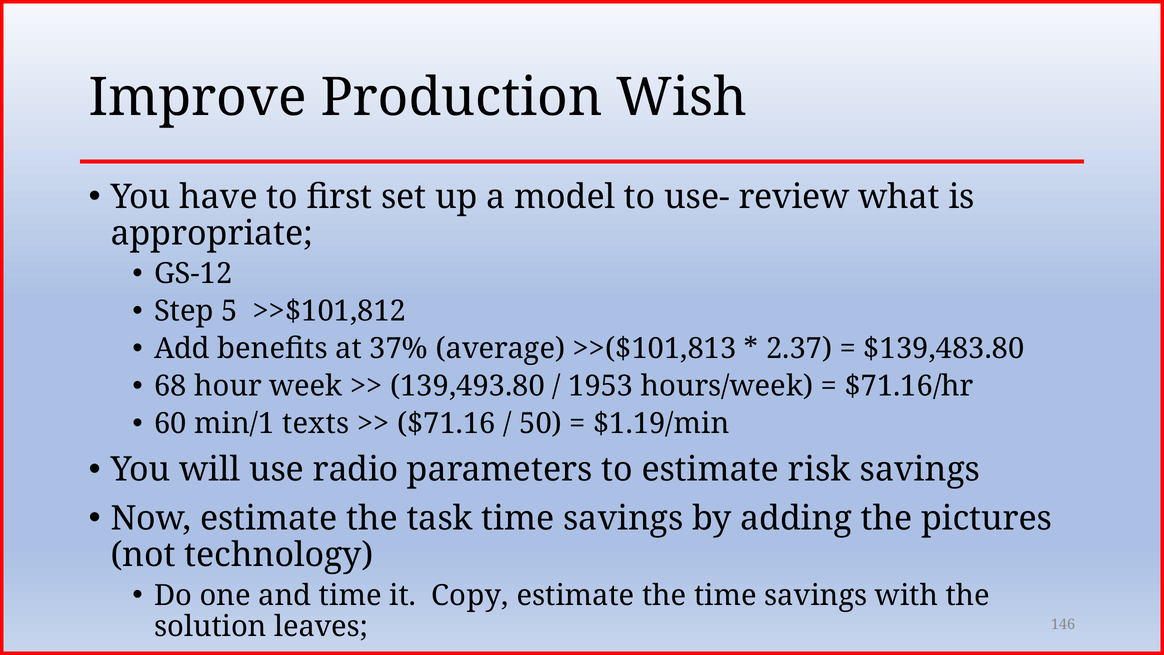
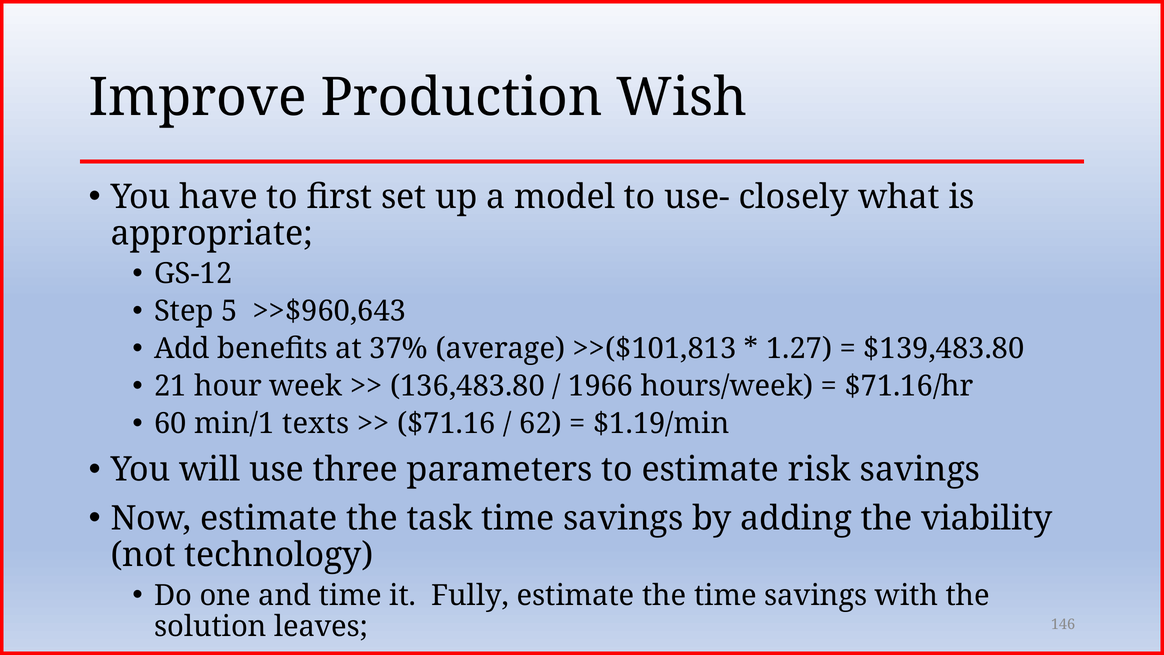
review: review -> closely
>>$101,812: >>$101,812 -> >>$960,643
2.37: 2.37 -> 1.27
68: 68 -> 21
139,493.80: 139,493.80 -> 136,483.80
1953: 1953 -> 1966
50: 50 -> 62
radio: radio -> three
pictures: pictures -> viability
Copy: Copy -> Fully
